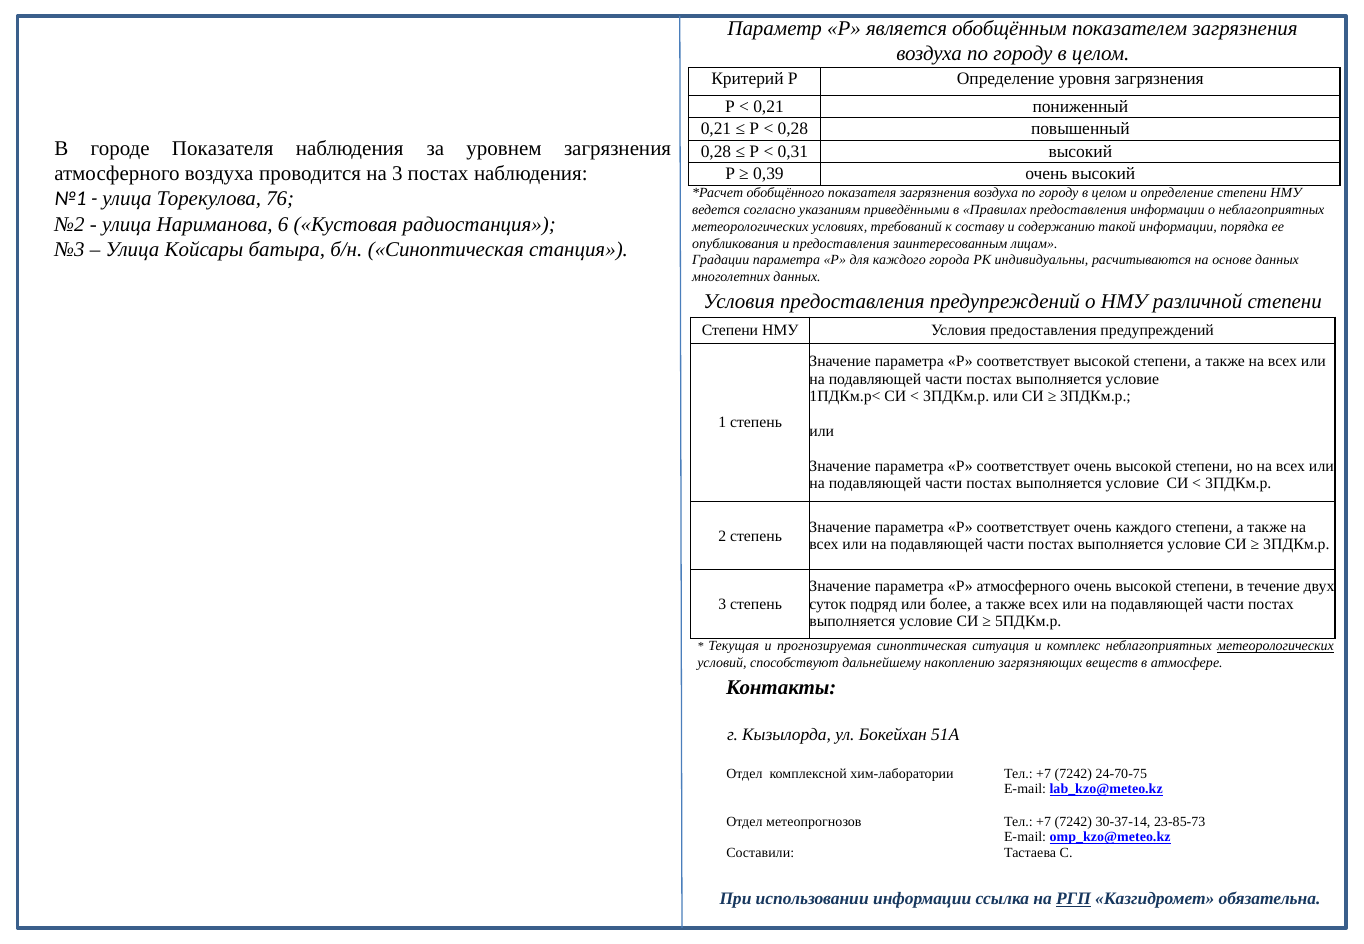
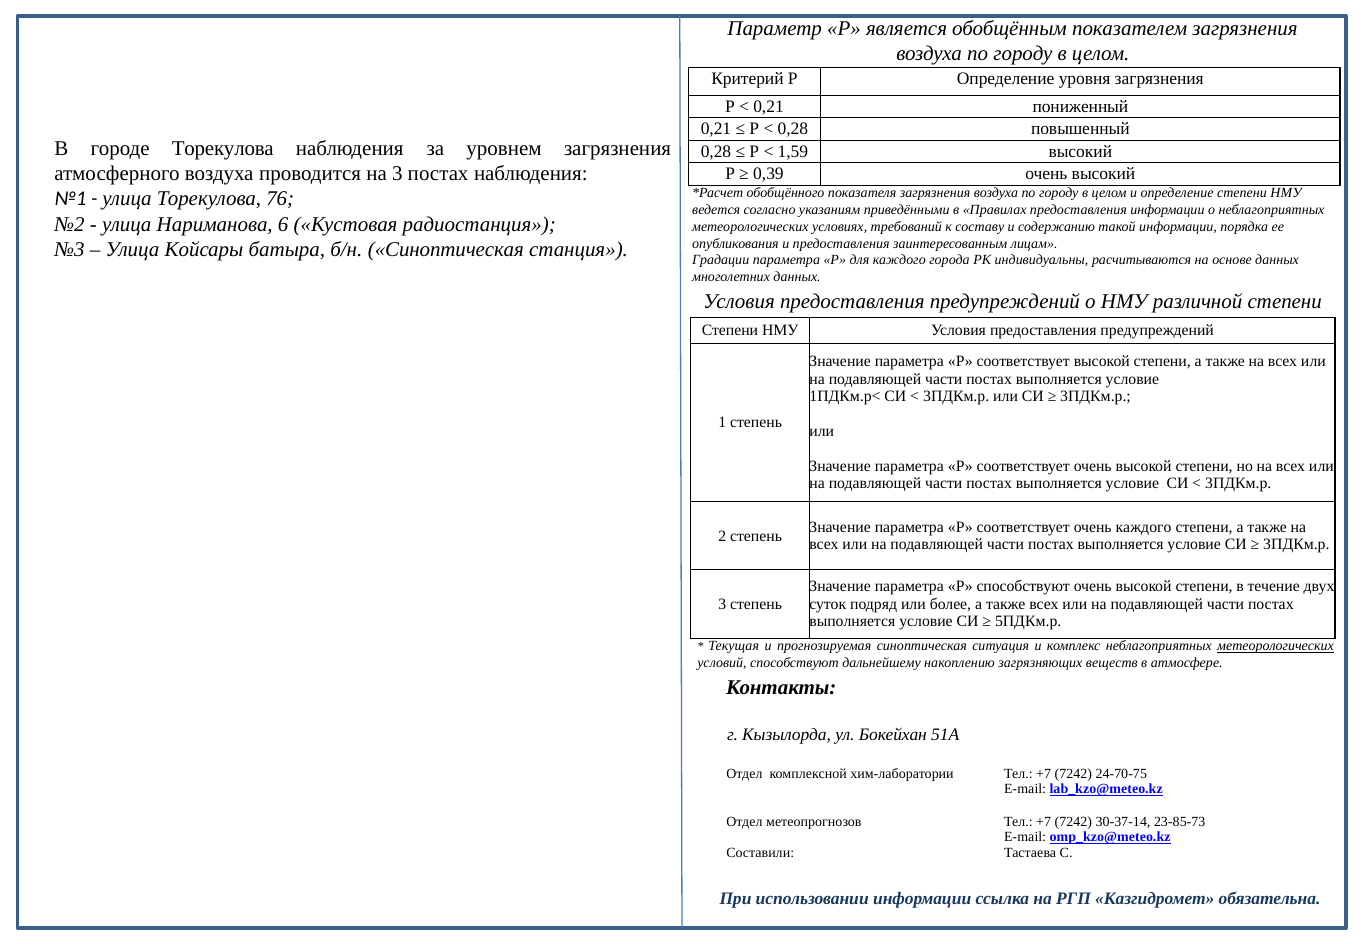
городе Показателя: Показателя -> Торекулова
0,31: 0,31 -> 1,59
Р атмосферного: атмосферного -> способствуют
РГП underline: present -> none
